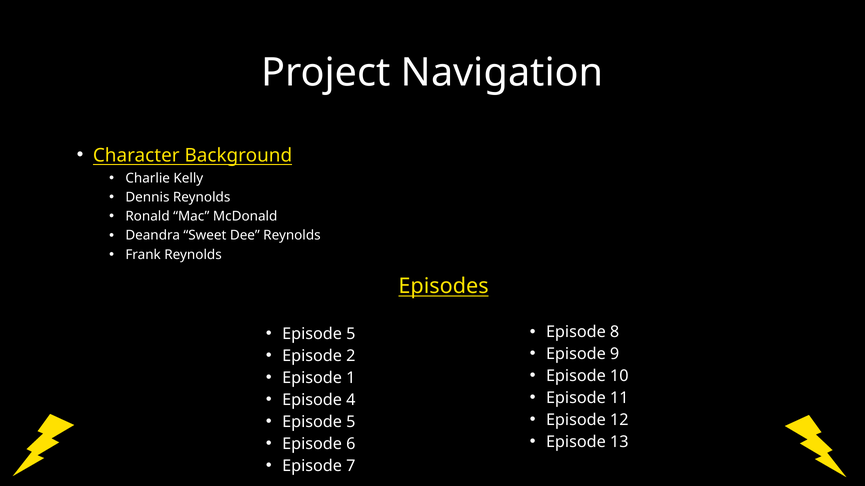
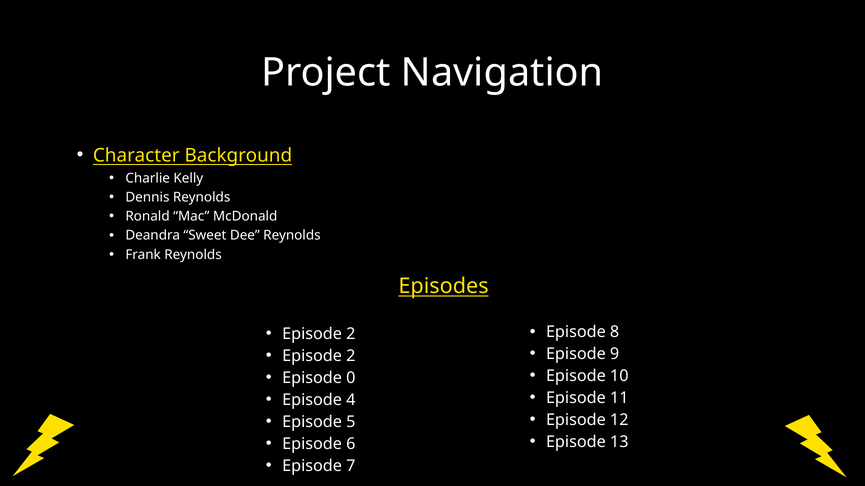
5 at (351, 334): 5 -> 2
1: 1 -> 0
